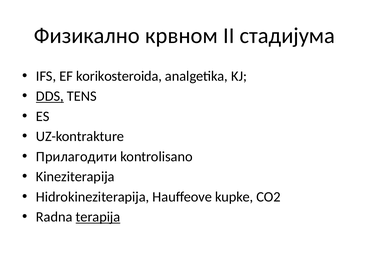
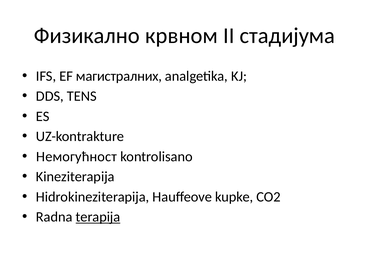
korikosteroida: korikosteroida -> магистралних
DDS underline: present -> none
Прилагодити: Прилагодити -> Немогућност
